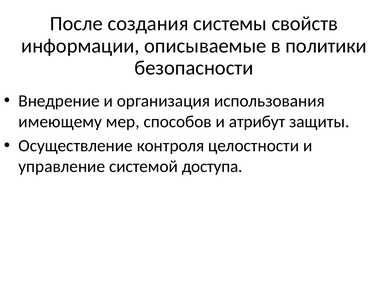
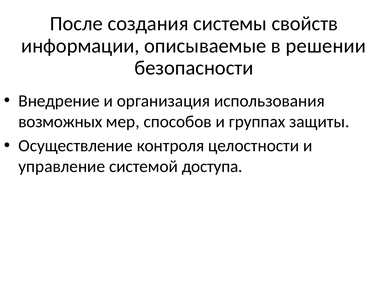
политики: политики -> решении
имеющему: имеющему -> возможных
атрибут: атрибут -> группах
